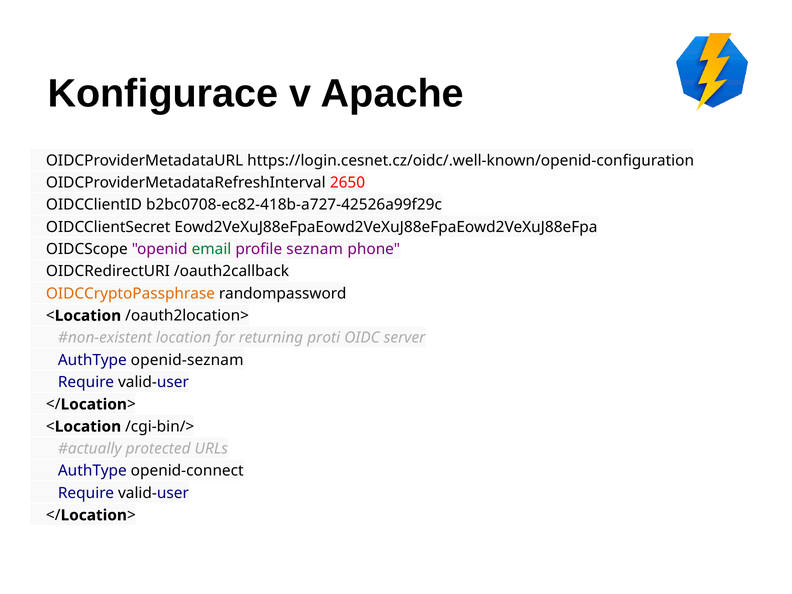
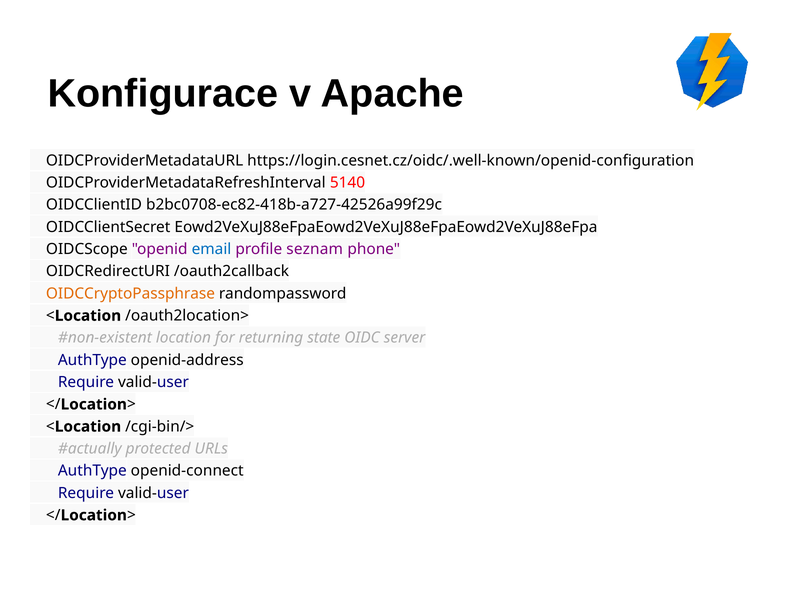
2650: 2650 -> 5140
email colour: green -> blue
proti: proti -> state
openid-seznam: openid-seznam -> openid-address
